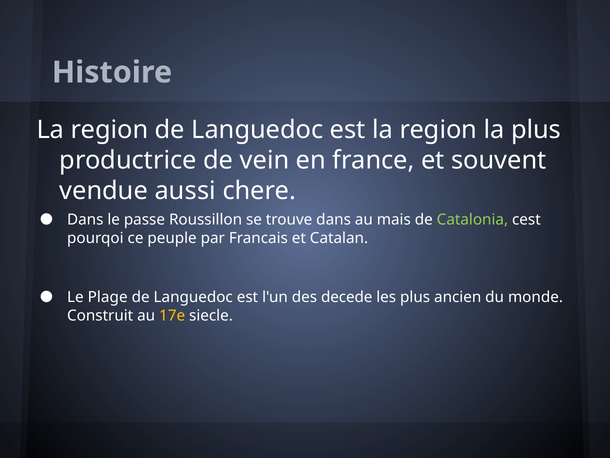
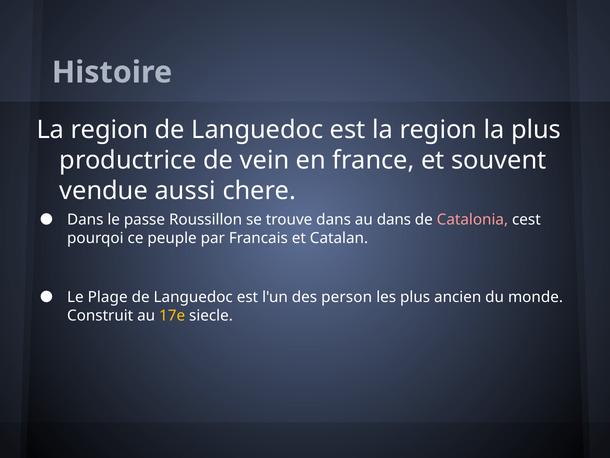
au mais: mais -> dans
Catalonia colour: light green -> pink
decede: decede -> person
